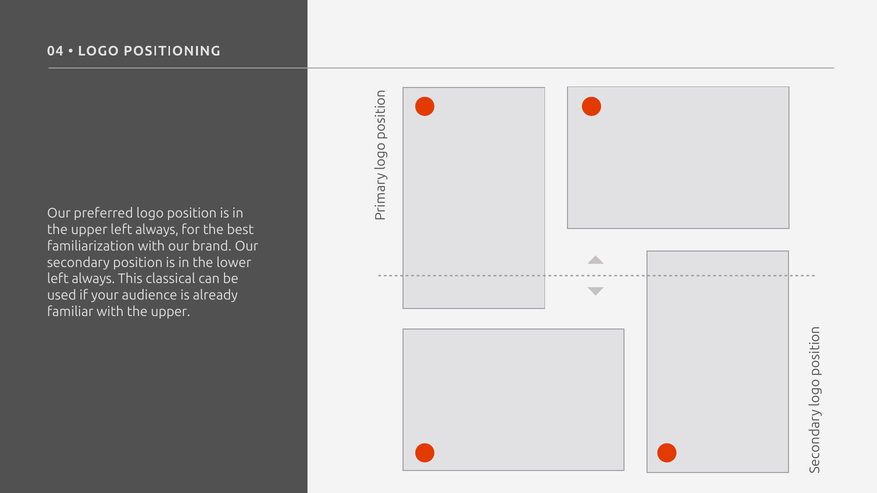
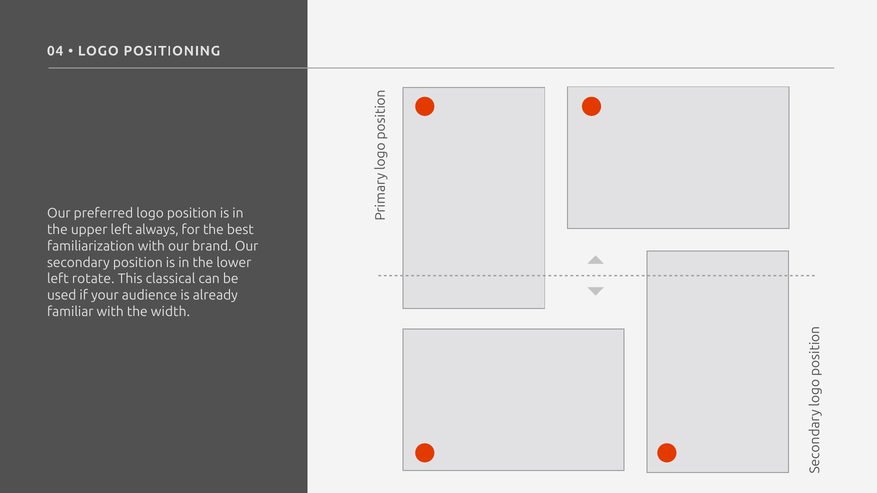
always at (93, 279): always -> rotate
with the upper: upper -> width
